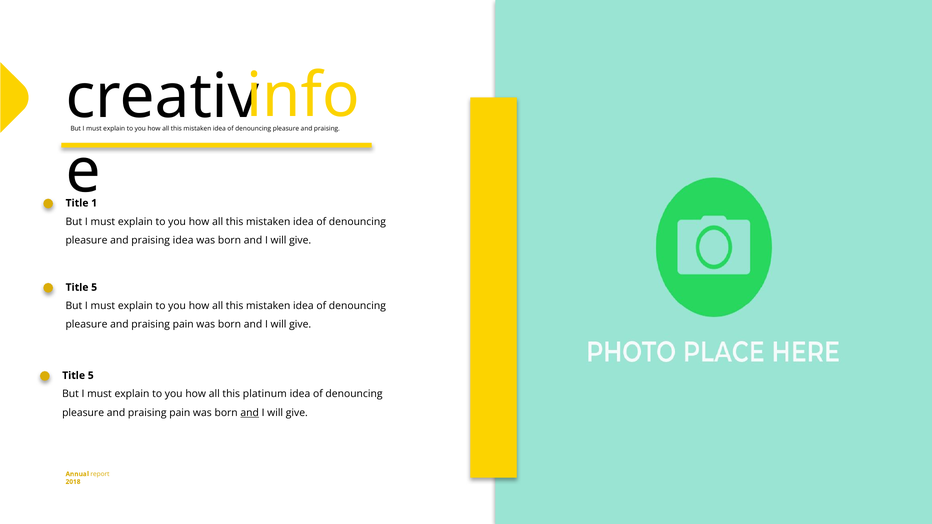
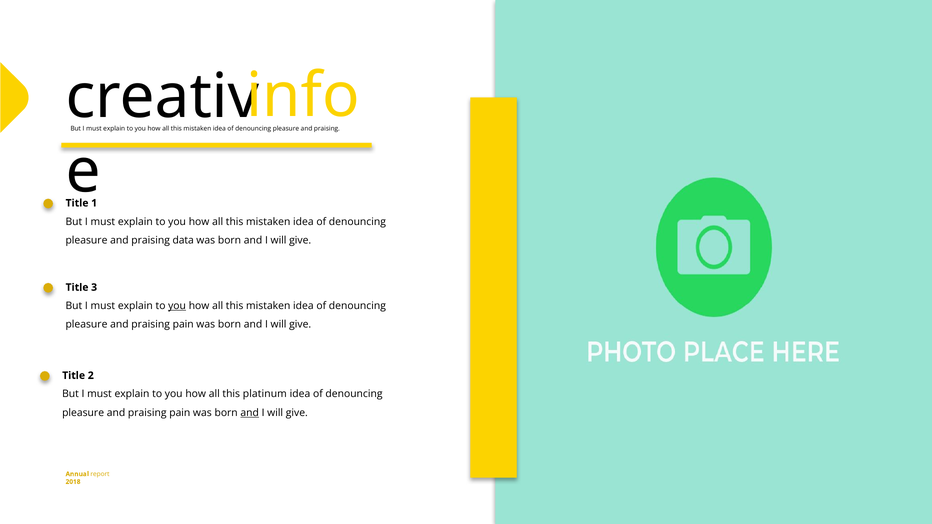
praising idea: idea -> data
5 at (94, 287): 5 -> 3
you at (177, 306) underline: none -> present
5 at (91, 376): 5 -> 2
